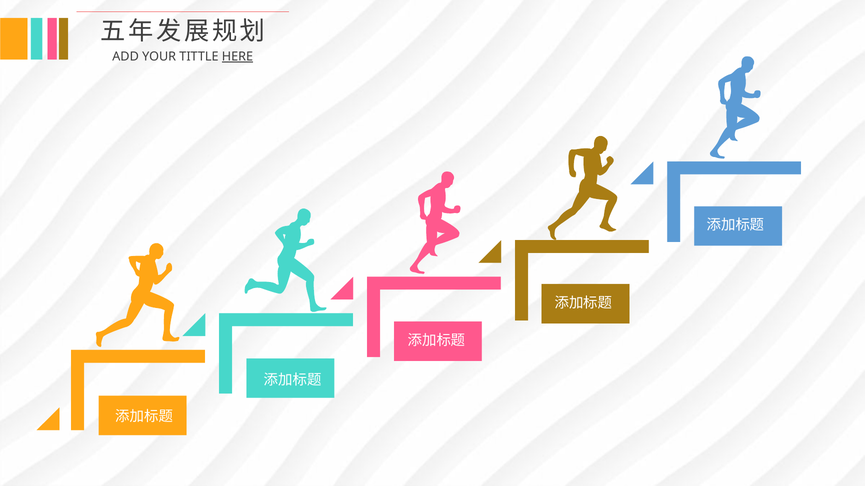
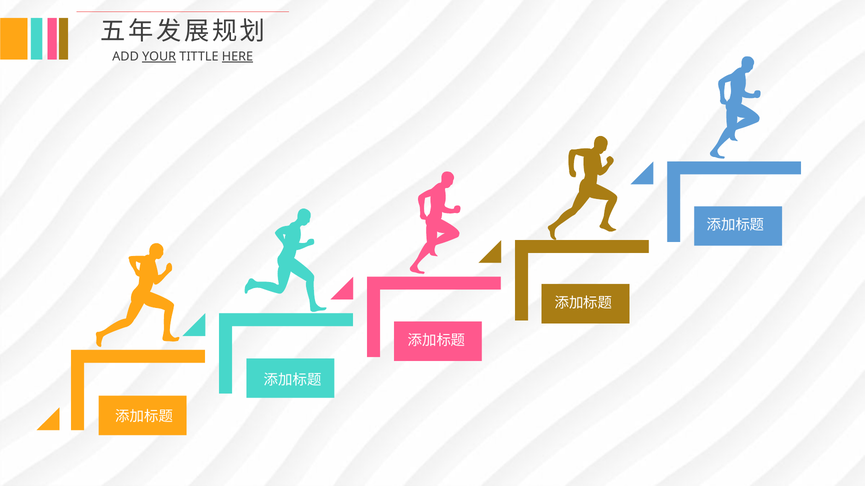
YOUR underline: none -> present
